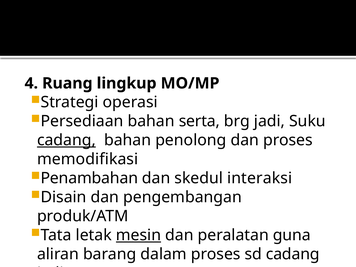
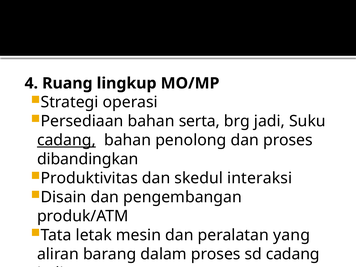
memodifikasi: memodifikasi -> dibandingkan
Penambahan: Penambahan -> Produktivitas
mesin underline: present -> none
guna: guna -> yang
